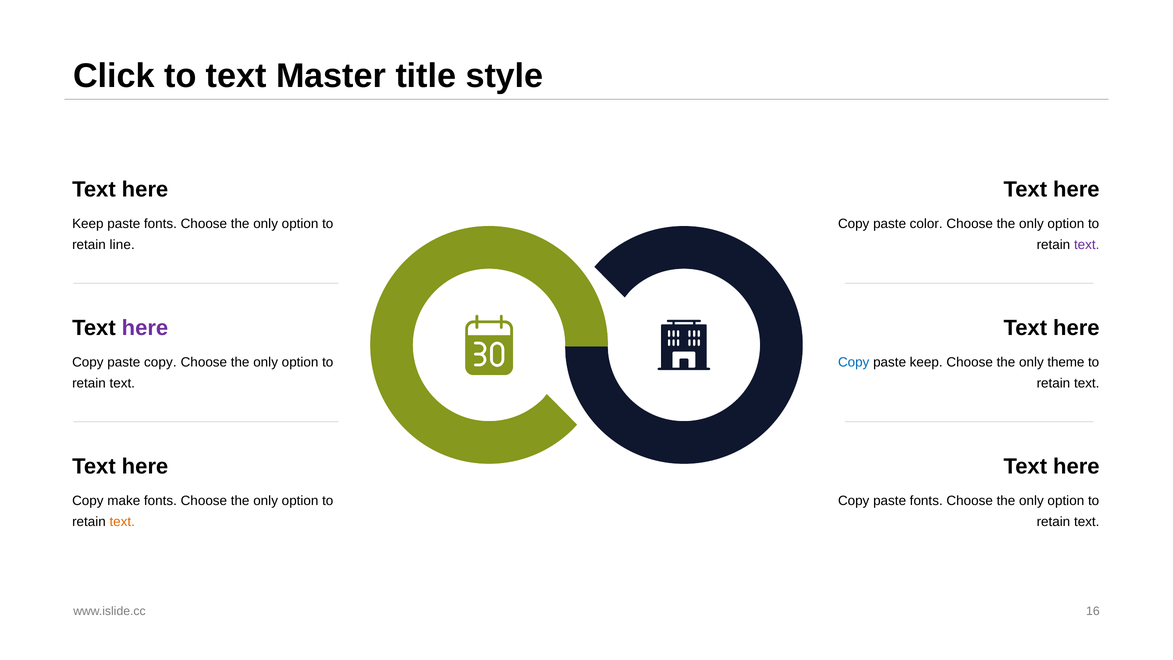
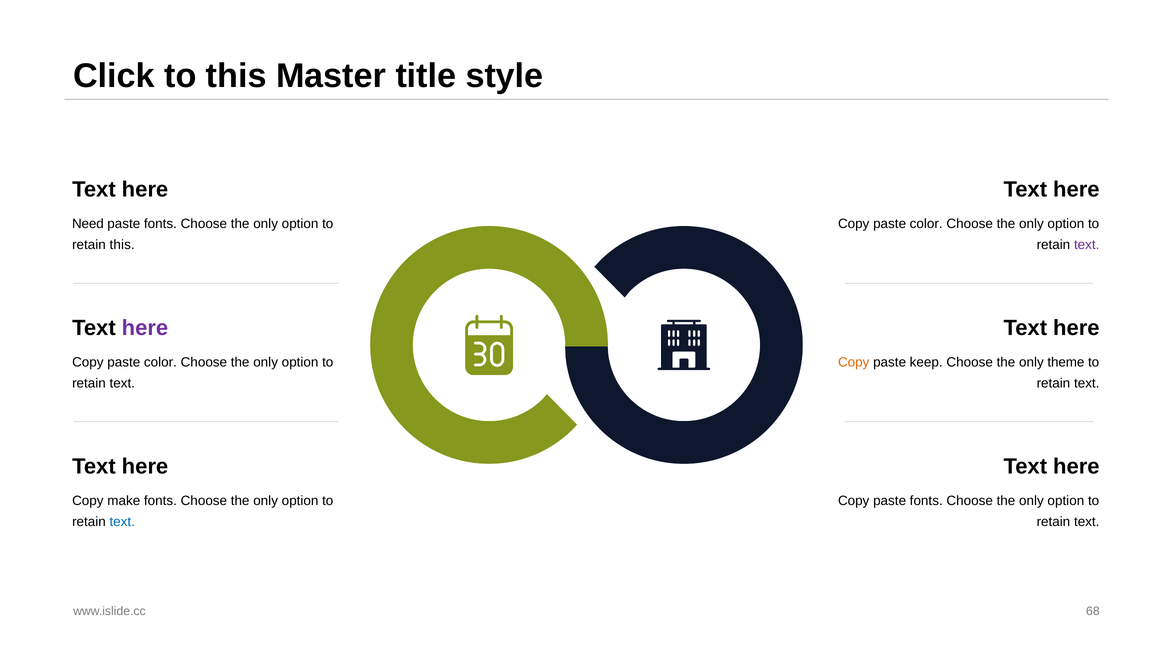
to text: text -> this
Keep at (88, 224): Keep -> Need
retain line: line -> this
copy at (160, 362): copy -> color
Copy at (854, 362) colour: blue -> orange
text at (122, 522) colour: orange -> blue
16: 16 -> 68
